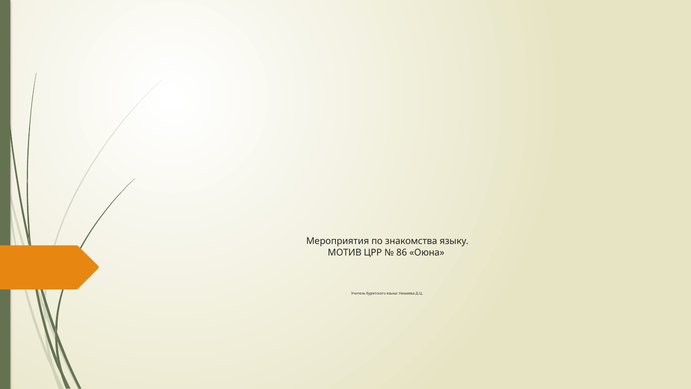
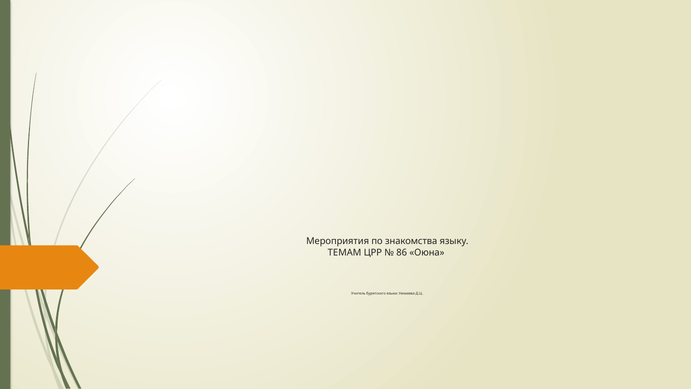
МОТИВ: МОТИВ -> ТЕМАМ
